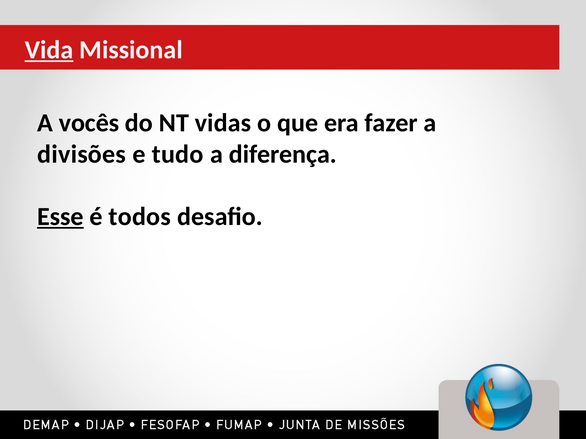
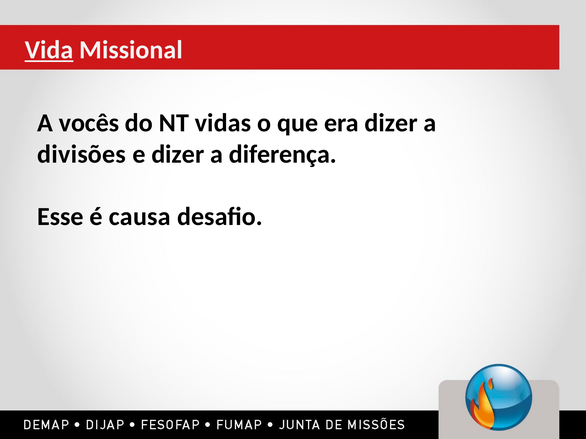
era fazer: fazer -> dizer
e tudo: tudo -> dizer
Esse underline: present -> none
todos: todos -> causa
